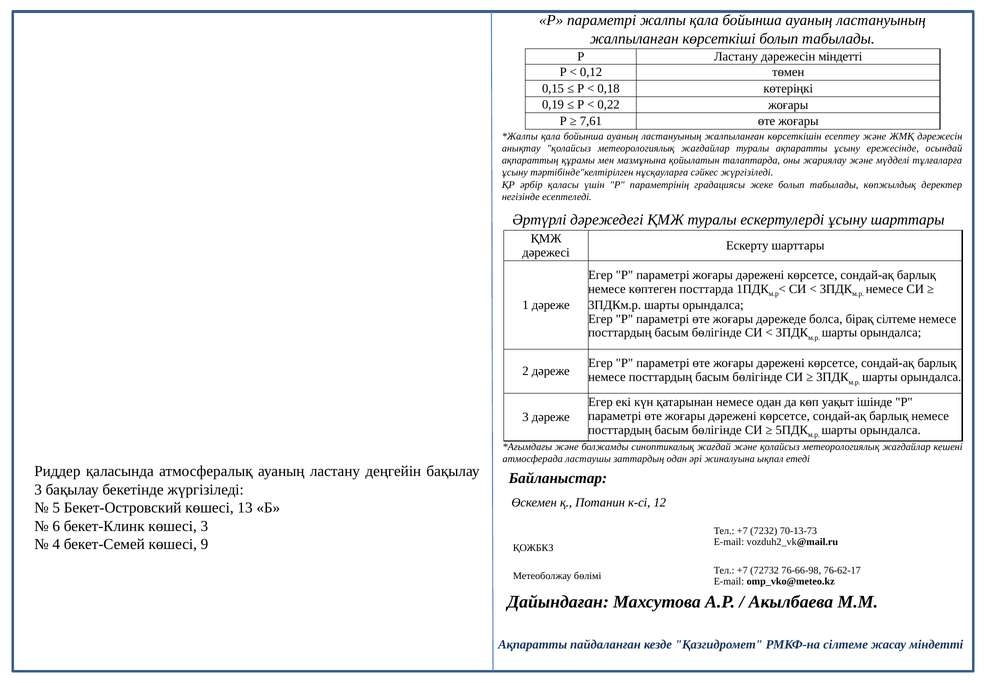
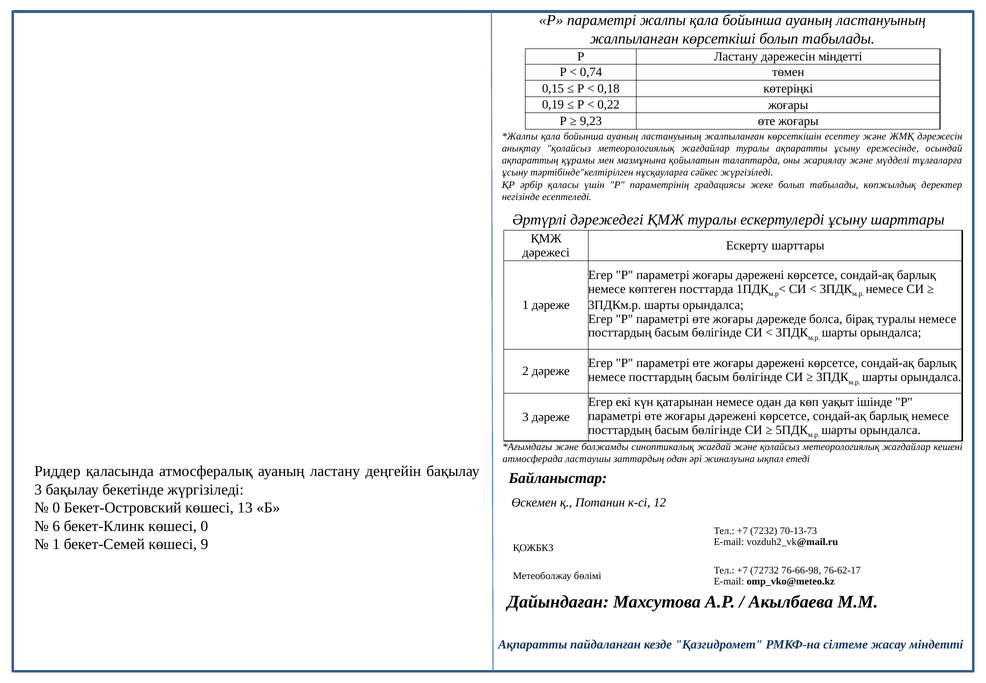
0,12: 0,12 -> 0,74
7,61: 7,61 -> 9,23
бірақ сілтеме: сілтеме -> туралы
5 at (56, 508): 5 -> 0
көшесі 3: 3 -> 0
4 at (56, 544): 4 -> 1
